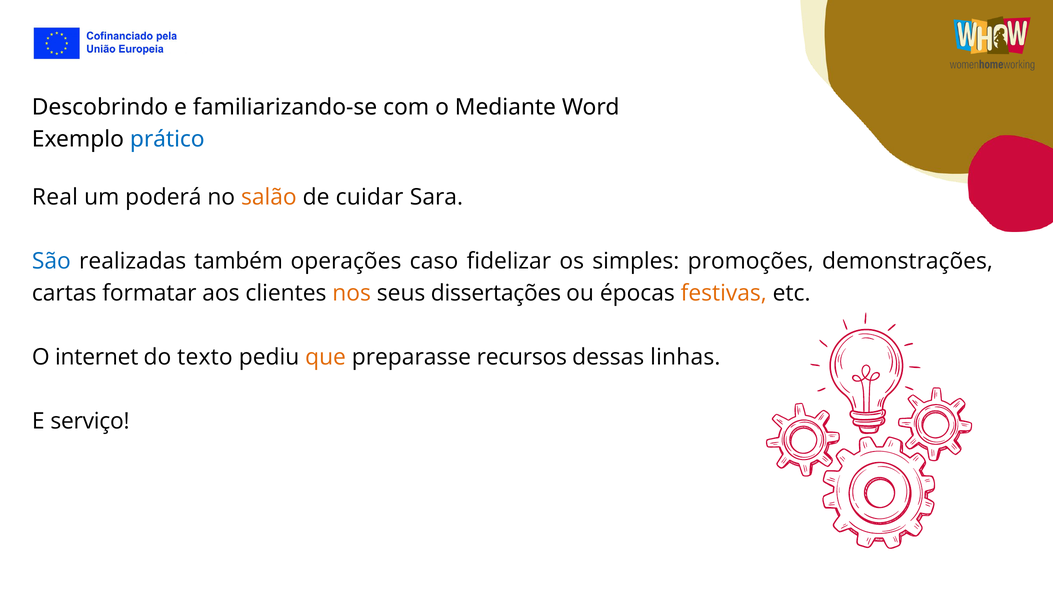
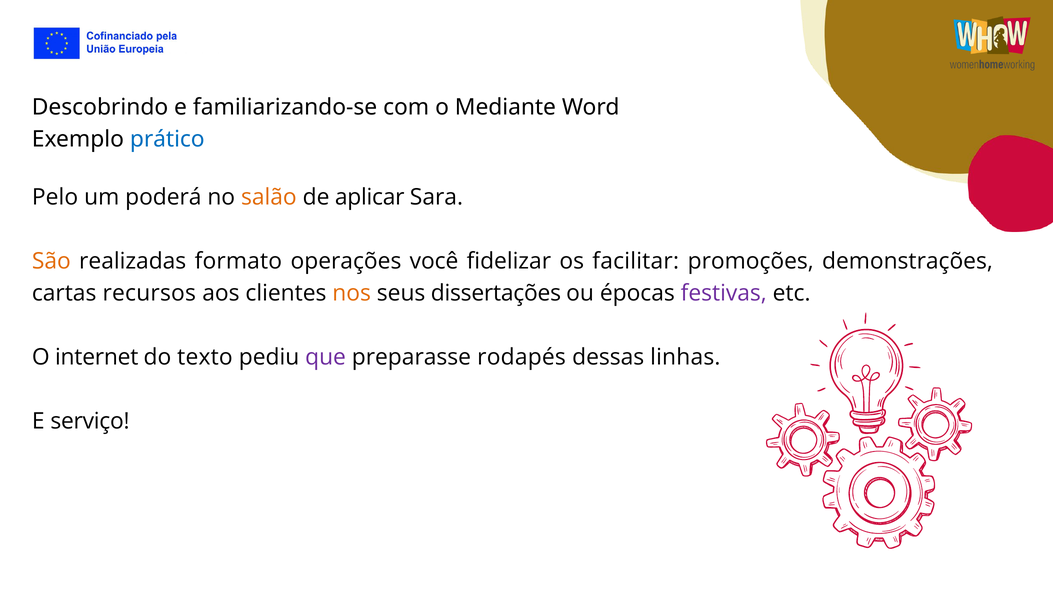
Real: Real -> Pelo
cuidar: cuidar -> aplicar
São colour: blue -> orange
também: também -> formato
caso: caso -> você
simples: simples -> facilitar
formatar: formatar -> recursos
festivas colour: orange -> purple
que colour: orange -> purple
recursos: recursos -> rodapés
